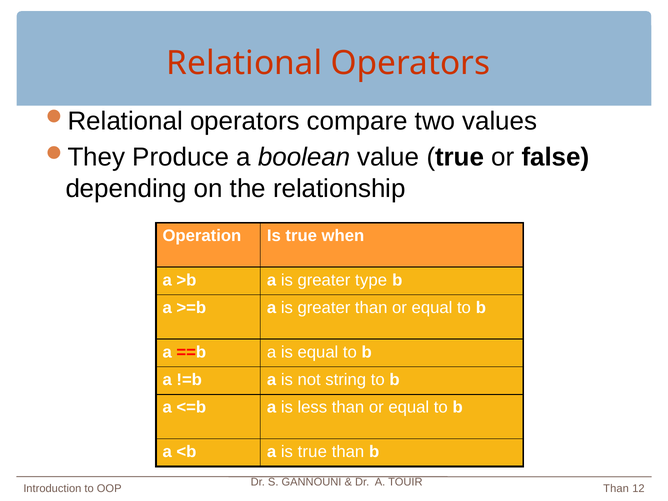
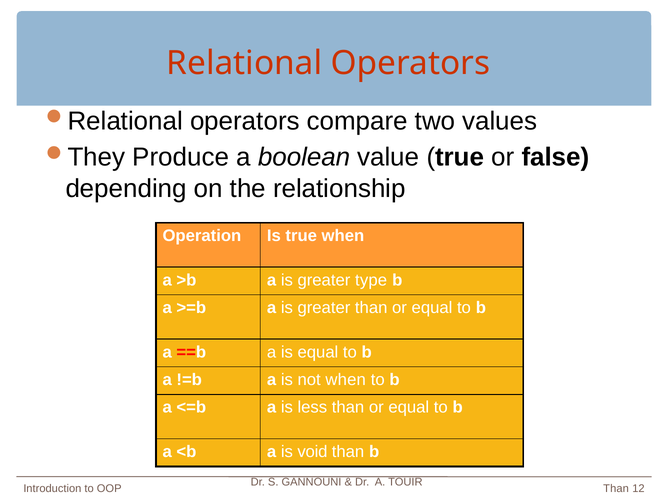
not string: string -> when
a is true: true -> void
